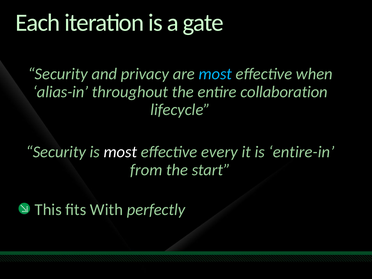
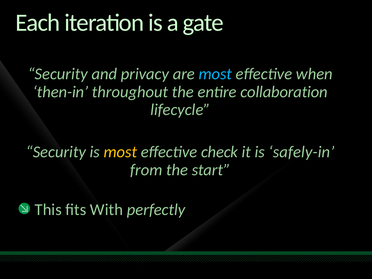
alias-in: alias-in -> then-in
most at (120, 152) colour: white -> yellow
every: every -> check
entire-in: entire-in -> safely-in
